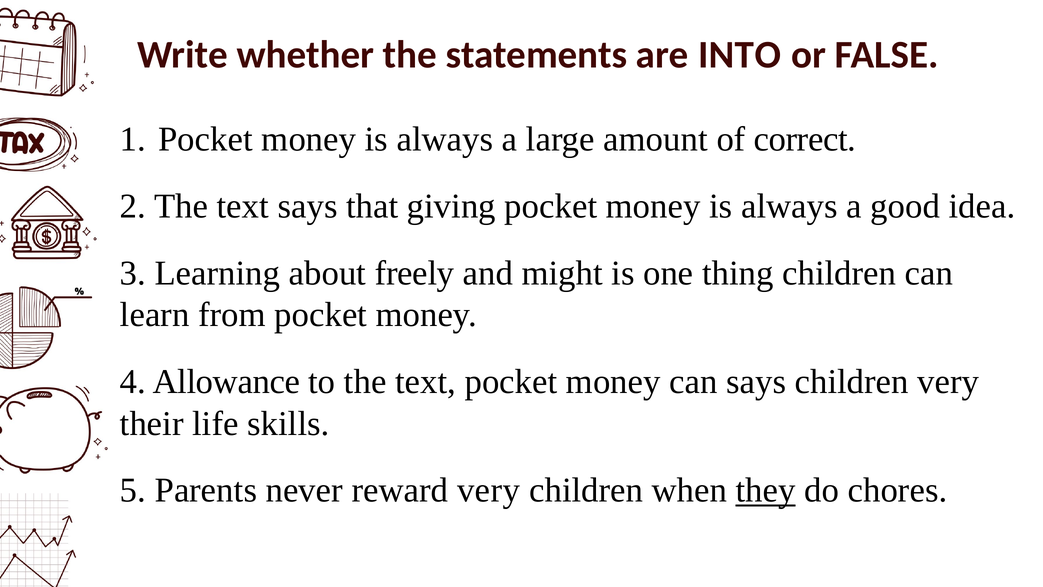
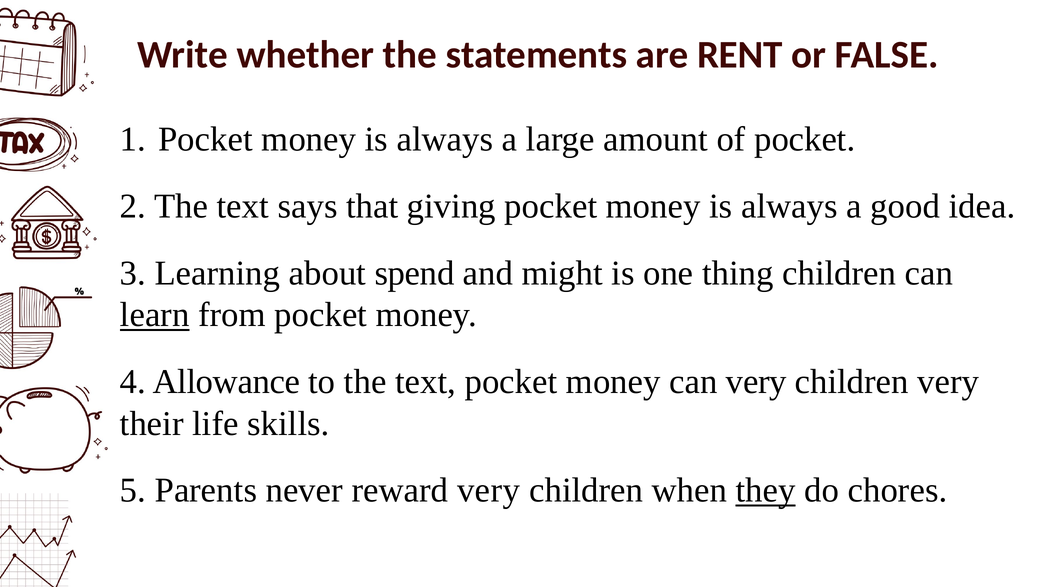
INTO: INTO -> RENT
of correct: correct -> pocket
freely: freely -> spend
learn underline: none -> present
can says: says -> very
